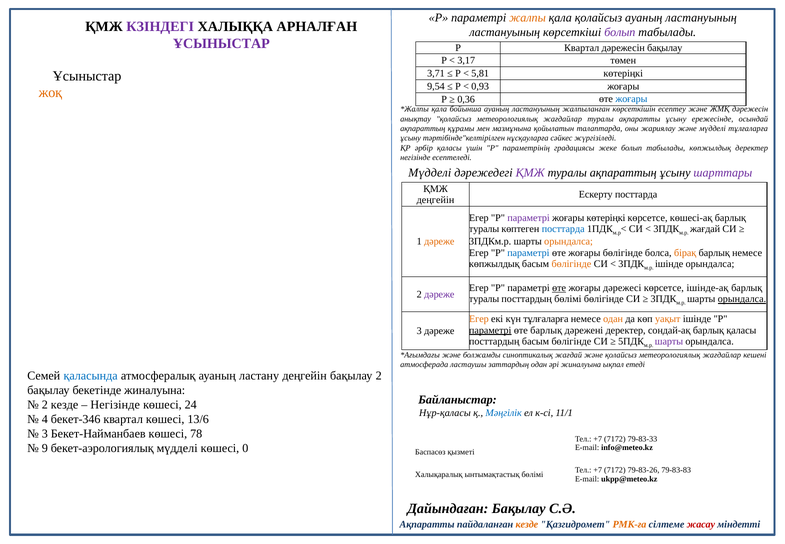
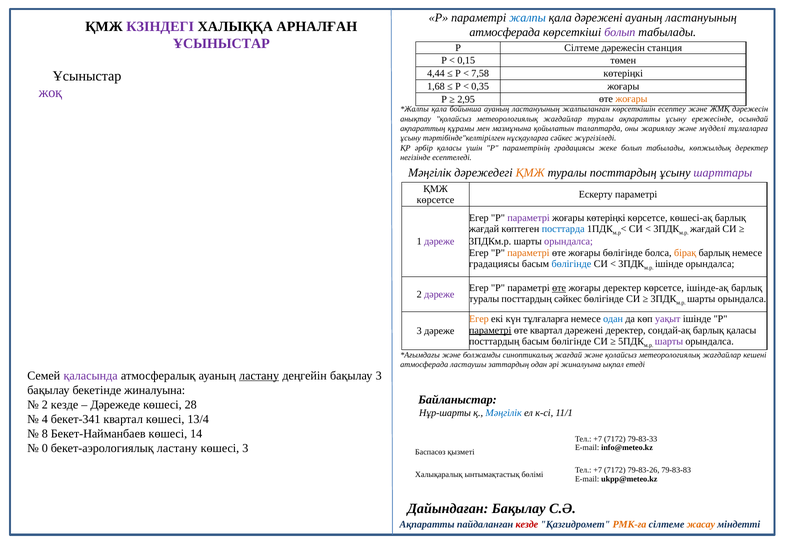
жалпы colour: orange -> blue
қала қолайсыз: қолайсыз -> дәрежені
ластануының at (505, 32): ластануының -> атмосферада
Р Квартал: Квартал -> Сілтеме
дәрежесін бақылау: бақылау -> станция
3,17: 3,17 -> 0,15
3,71: 3,71 -> 4,44
5,81: 5,81 -> 7,58
9,54: 9,54 -> 1,68
0,93: 0,93 -> 0,35
жоқ colour: orange -> purple
0,36: 0,36 -> 2,95
жоғары at (631, 99) colour: blue -> orange
Мүдделі at (430, 173): Мүдделі -> Мәңгілік
ҚМЖ at (530, 173) colour: purple -> orange
ақпараттың at (623, 173): ақпараттың -> посттардың
Ескерту посттарда: посттарда -> параметрі
деңгейін at (435, 200): деңгейін -> көрсетсе
туралы at (484, 229): туралы -> жағдай
дәреже at (439, 241) colour: orange -> purple
орындалса at (569, 241) colour: orange -> purple
параметрі at (528, 252) colour: blue -> orange
көпжылдық at (494, 264): көпжылдық -> градациясы
бөлігінде at (571, 264) colour: orange -> blue
жоғары дәрежесі: дәрежесі -> деректер
посттардың бөлімі: бөлімі -> сәйкес
орындалса at (742, 299) underline: present -> none
одан at (613, 319) colour: orange -> blue
уақыт colour: orange -> purple
өте барлық: барлық -> квартал
қаласында colour: blue -> purple
ластану at (259, 375) underline: none -> present
бақылау 2: 2 -> 3
Негізінде at (115, 404): Негізінде -> Дәрежеде
24: 24 -> 28
Нұр-қаласы: Нұр-қаласы -> Нұр-шарты
бекет-346: бекет-346 -> бекет-341
13/6: 13/6 -> 13/4
3 at (45, 433): 3 -> 8
78: 78 -> 14
9: 9 -> 0
бекет-аэрологиялық мүдделі: мүдделі -> ластану
көшесі 0: 0 -> 3
кезде at (527, 524) colour: orange -> red
жасау colour: red -> orange
